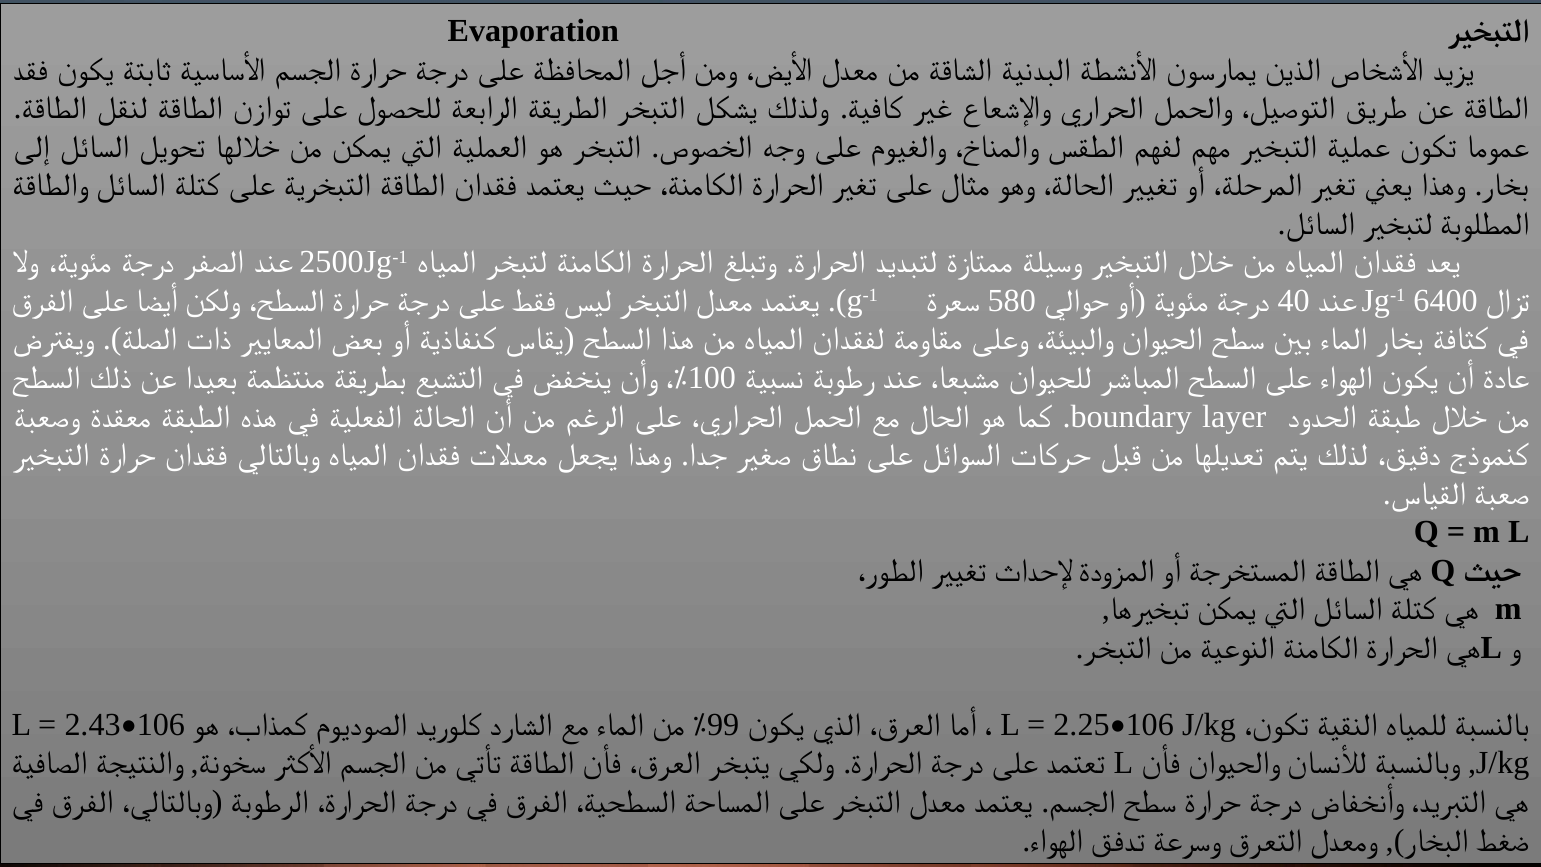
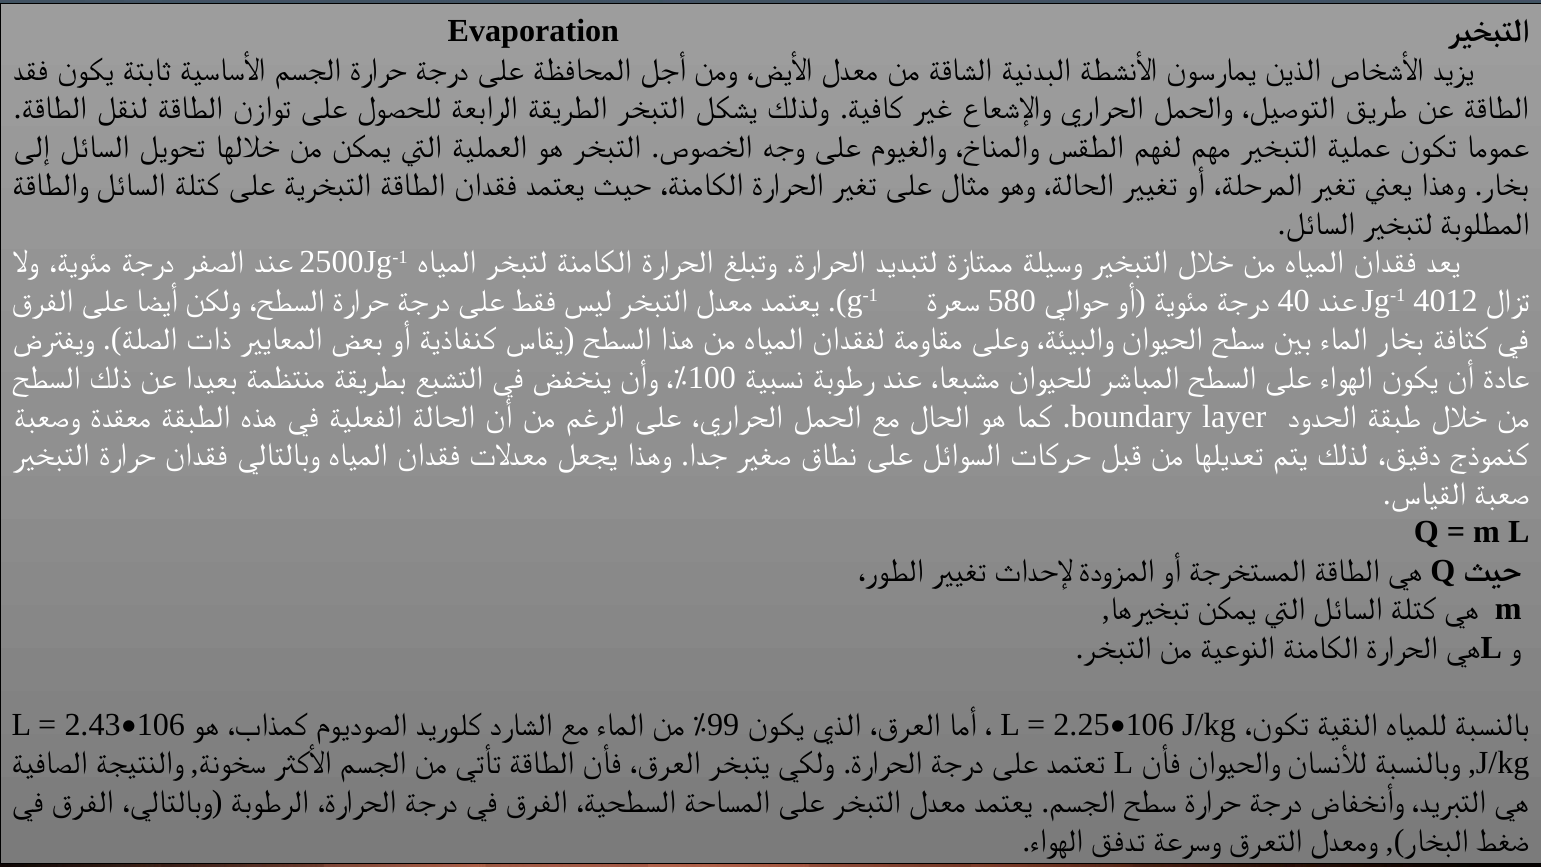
6400: 6400 -> 4012
